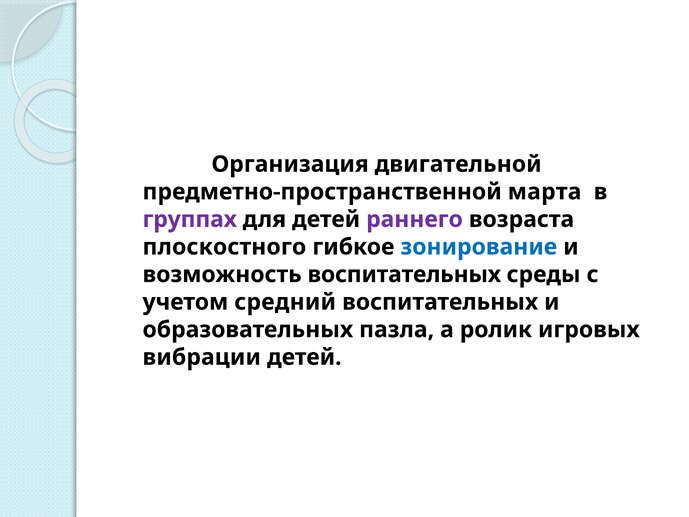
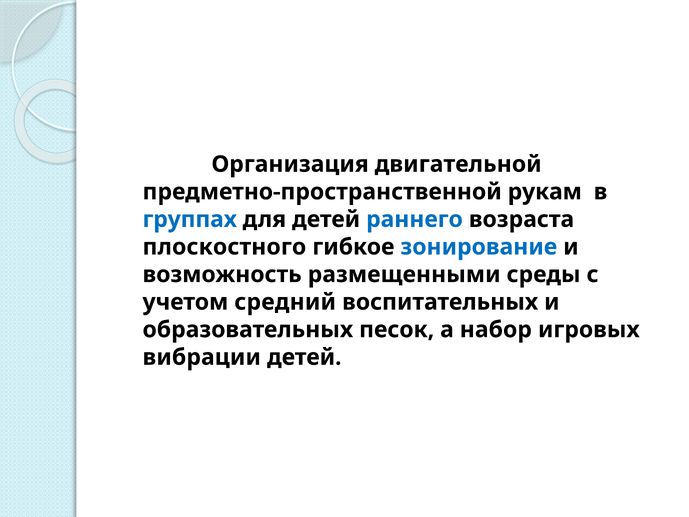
марта: марта -> рукам
группах colour: purple -> blue
раннего colour: purple -> blue
возможность воспитательных: воспитательных -> размещенными
пазла: пазла -> песок
ролик: ролик -> набор
